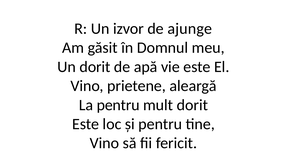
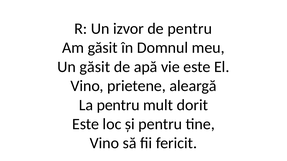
de ajunge: ajunge -> pentru
Un dorit: dorit -> găsit
